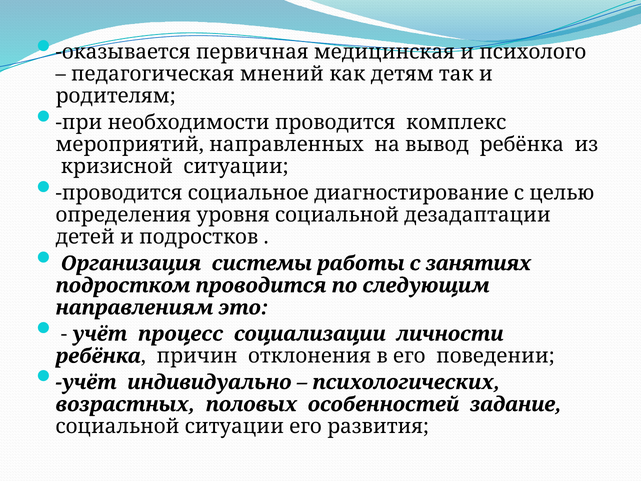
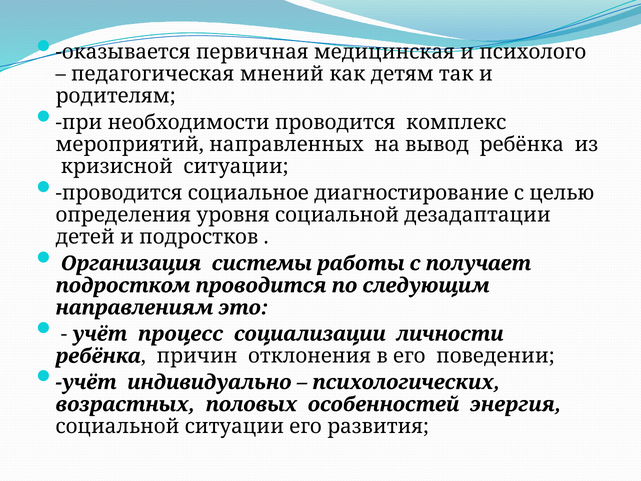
занятиях: занятиях -> получает
задание: задание -> энергия
